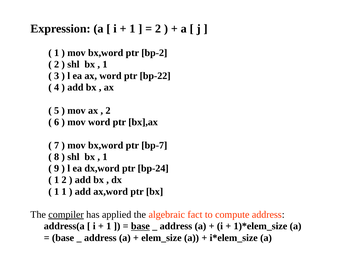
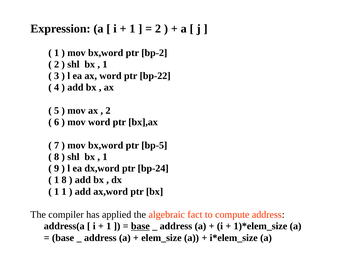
bp-7: bp-7 -> bp-5
1 2: 2 -> 8
compiler underline: present -> none
